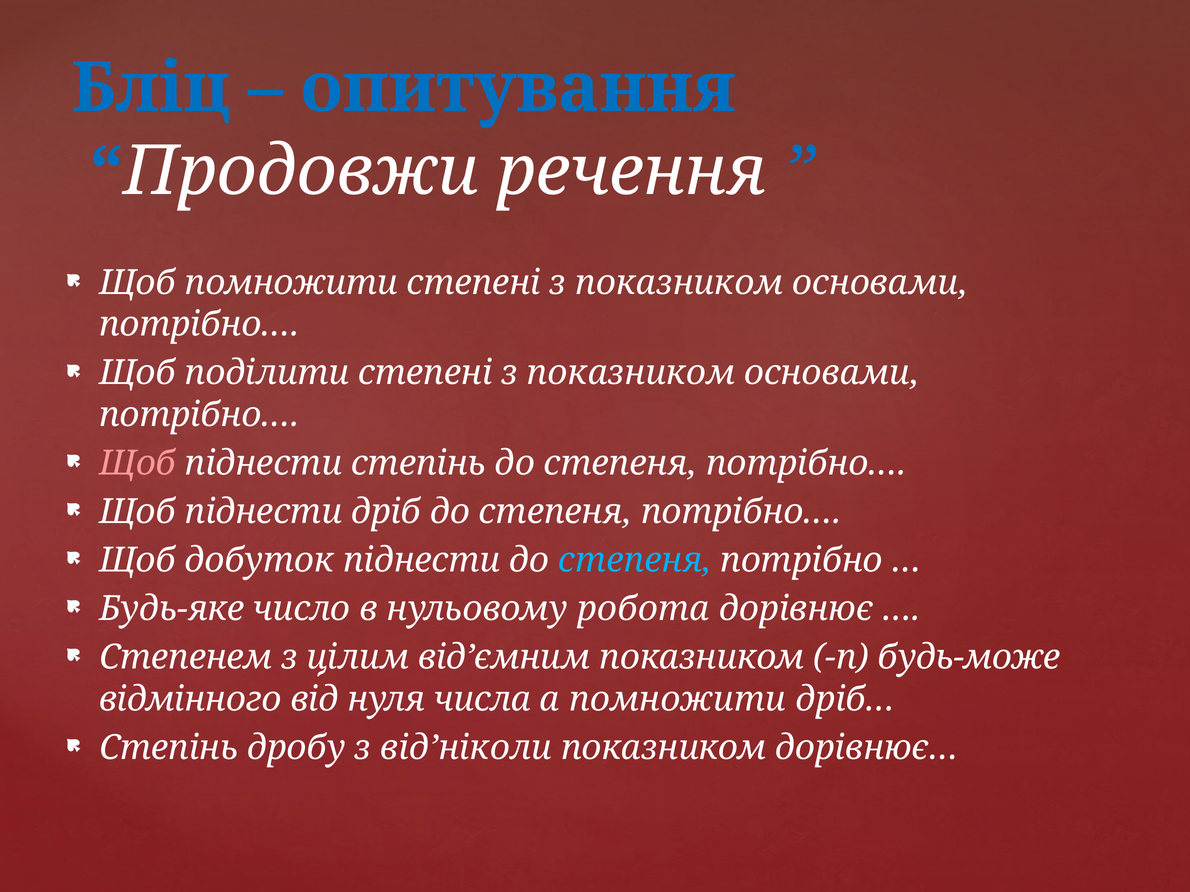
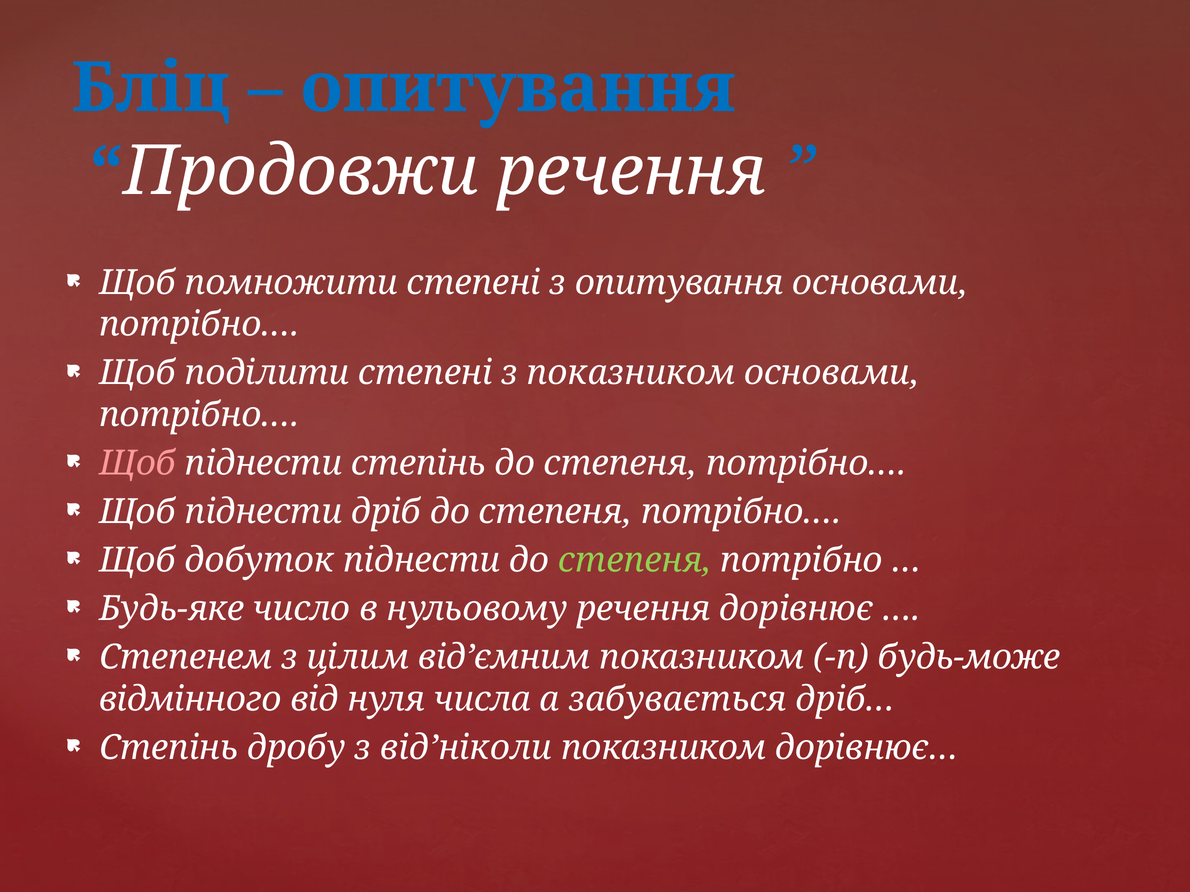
помножити степені з показником: показником -> опитування
степеня at (635, 561) colour: light blue -> light green
нульовому робота: робота -> речення
а помножити: помножити -> забувається
